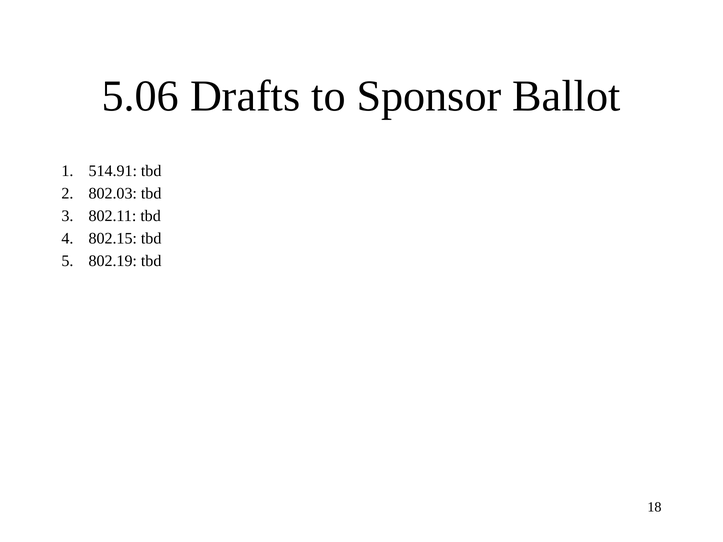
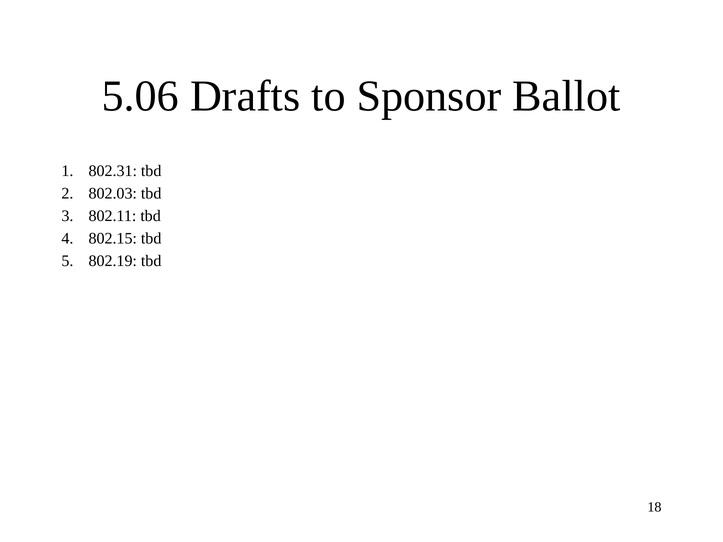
514.91: 514.91 -> 802.31
